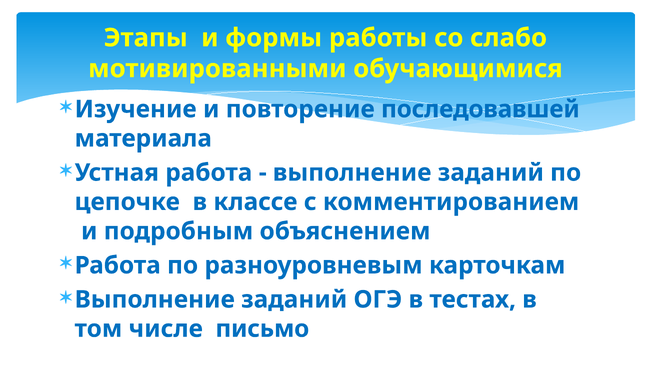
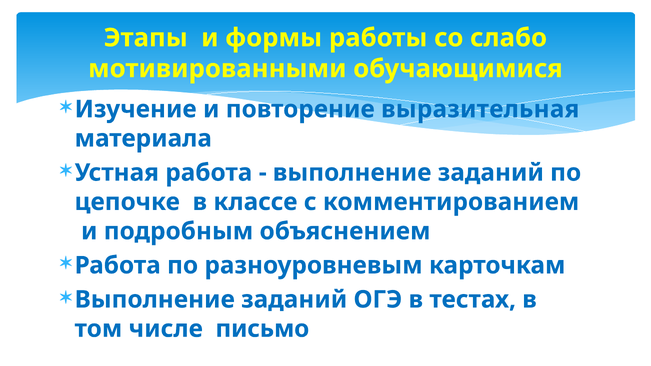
последовавшей: последовавшей -> выразительная
